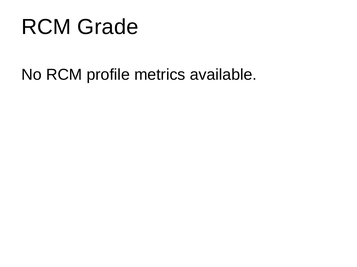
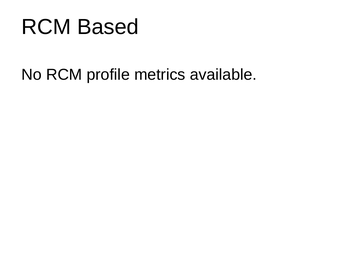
Grade: Grade -> Based
